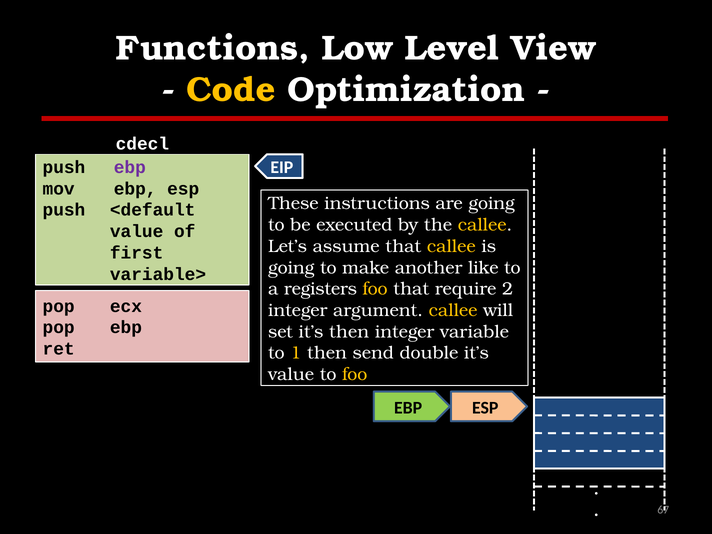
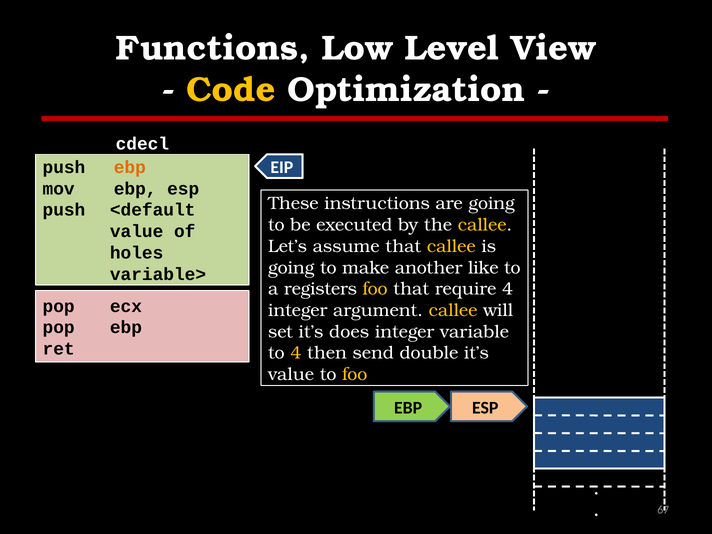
ebp at (130, 167) colour: purple -> orange
first: first -> holes
require 2: 2 -> 4
it’s then: then -> does
to 1: 1 -> 4
